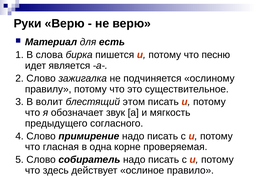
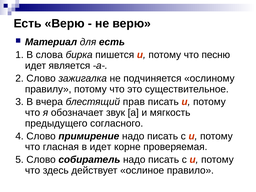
Руки at (28, 24): Руки -> Есть
волит: волит -> вчера
этом: этом -> прав
в одна: одна -> идет
